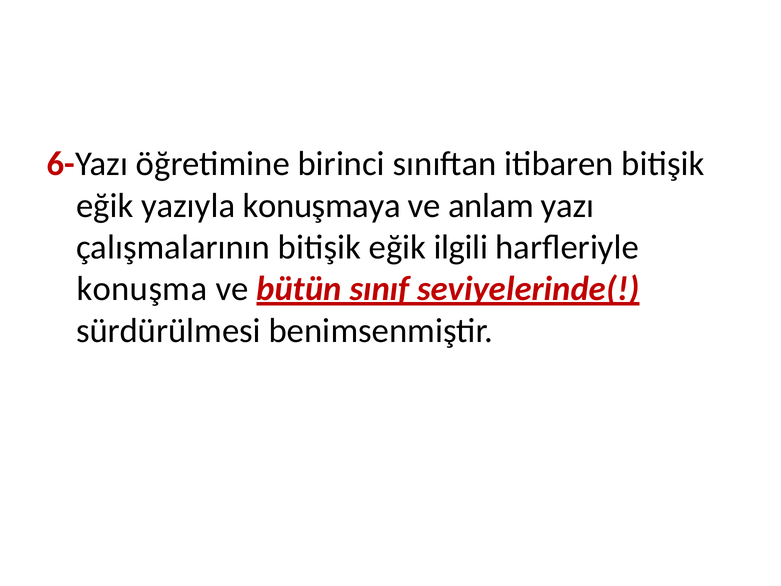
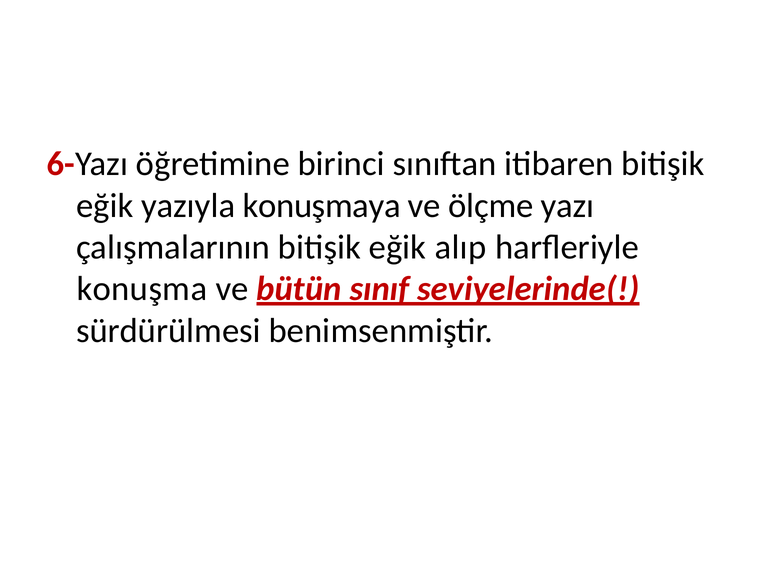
anlam: anlam -> ölçme
ilgili: ilgili -> alıp
